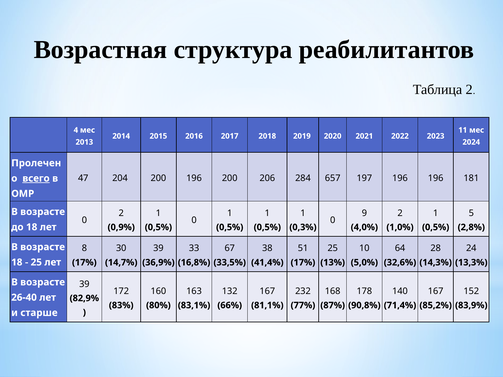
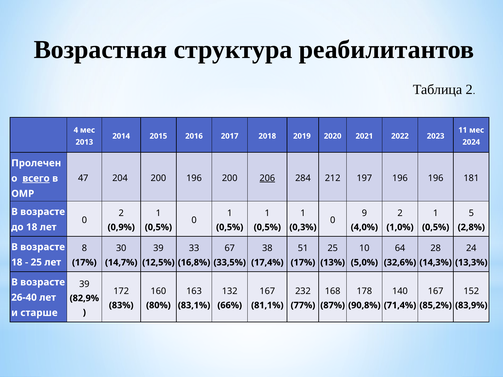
206 underline: none -> present
657: 657 -> 212
36,9%: 36,9% -> 12,5%
41,4%: 41,4% -> 17,4%
